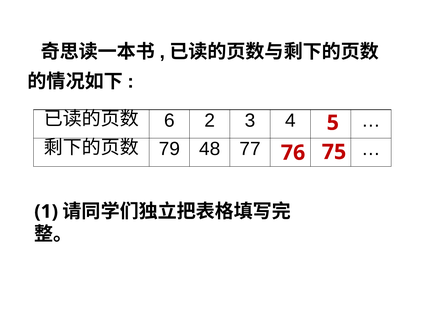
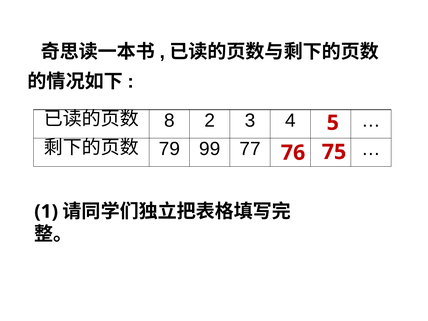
6: 6 -> 8
48: 48 -> 99
